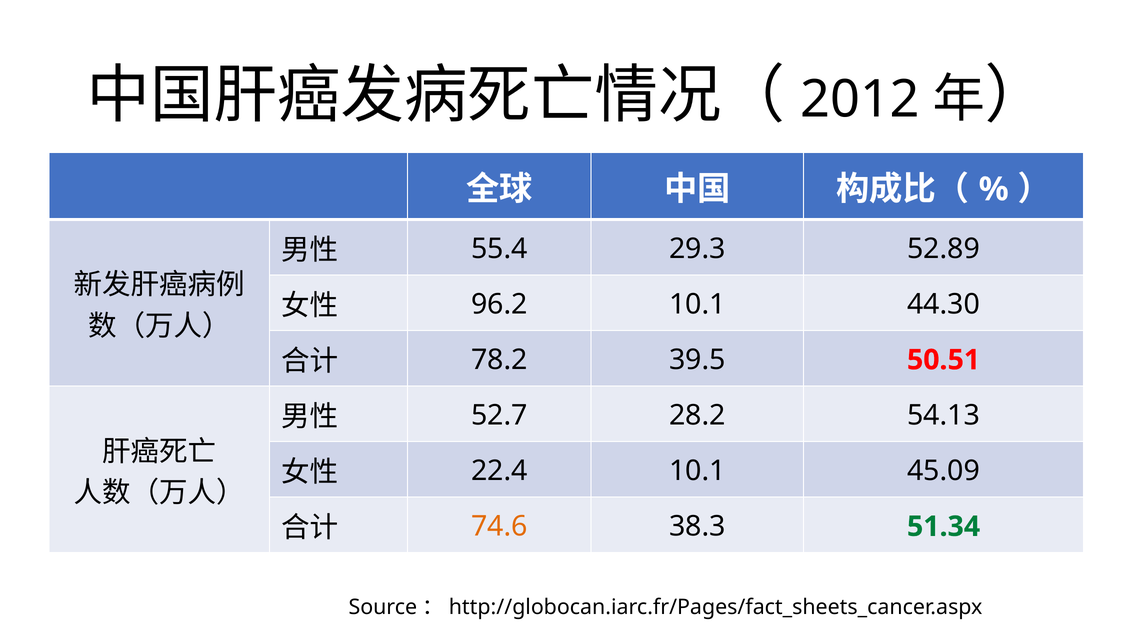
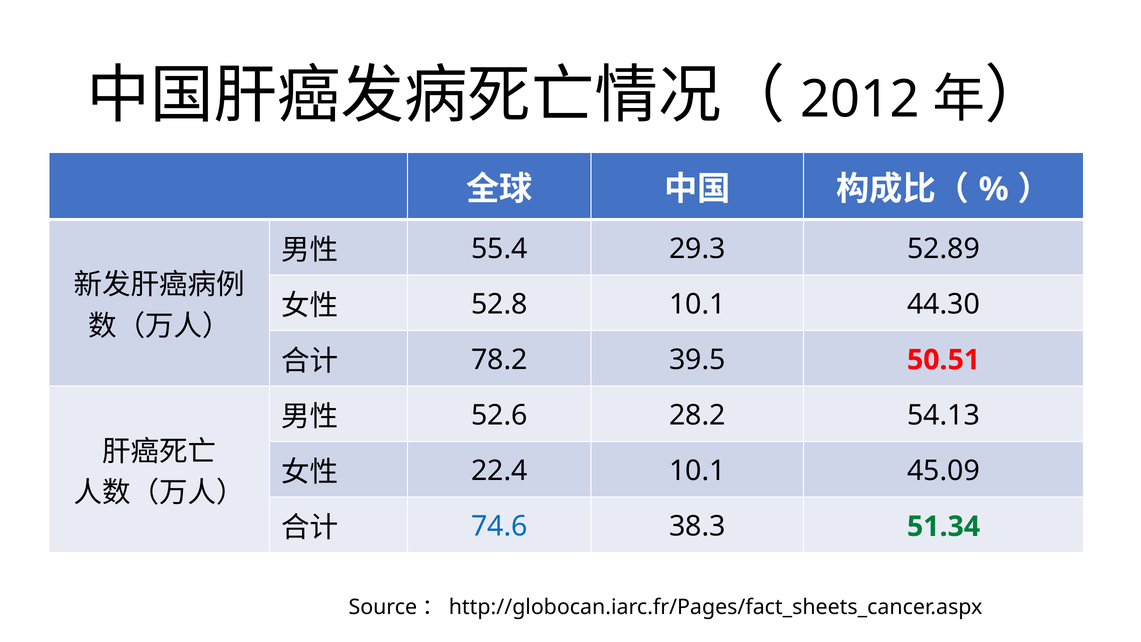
96.2: 96.2 -> 52.8
52.7: 52.7 -> 52.6
74.6 colour: orange -> blue
